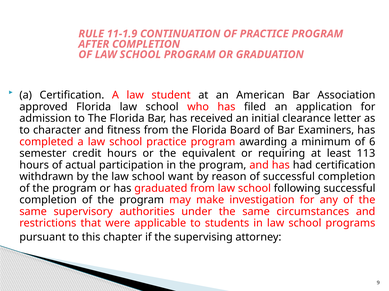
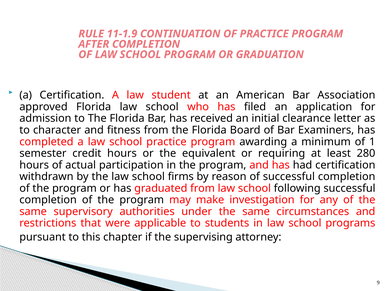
6: 6 -> 1
113: 113 -> 280
want: want -> firms
